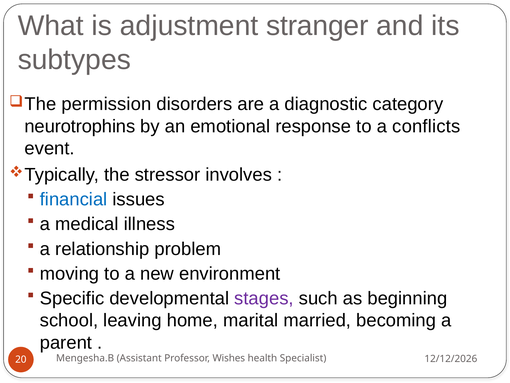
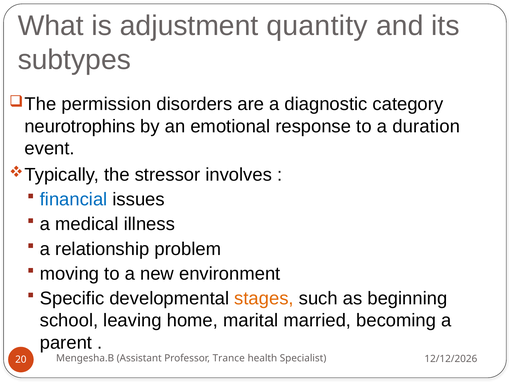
stranger: stranger -> quantity
conflicts: conflicts -> duration
stages colour: purple -> orange
Wishes: Wishes -> Trance
